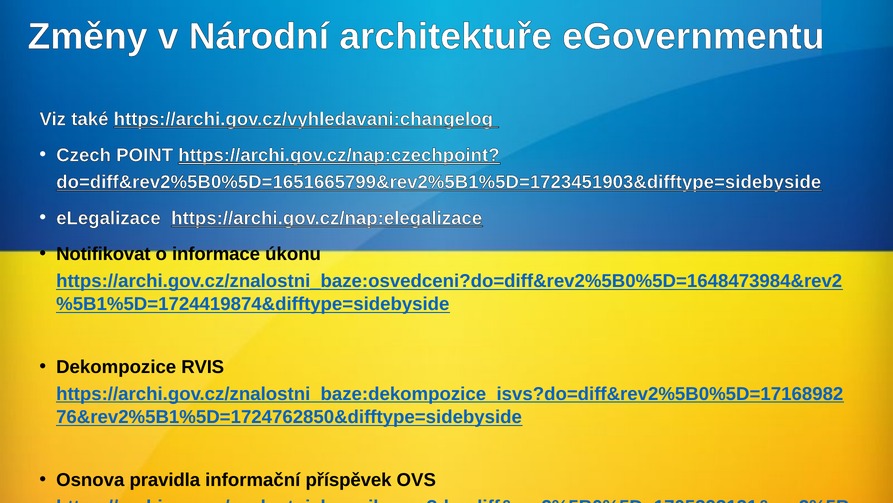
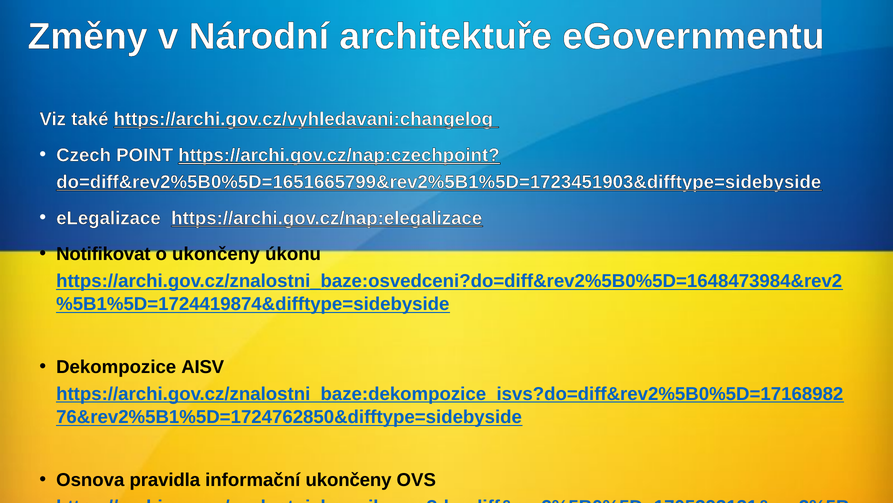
o informace: informace -> ukončeny
RVIS: RVIS -> AISV
informační příspěvek: příspěvek -> ukončeny
